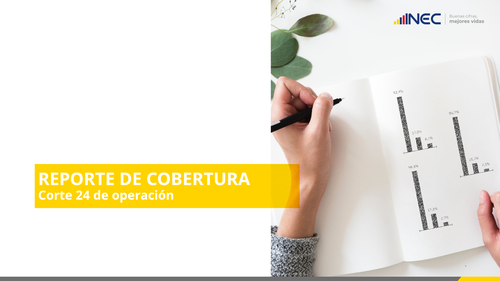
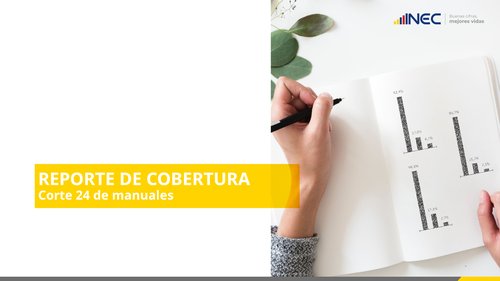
operación: operación -> manuales
